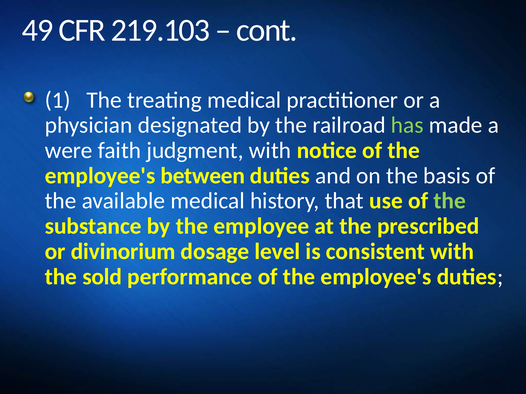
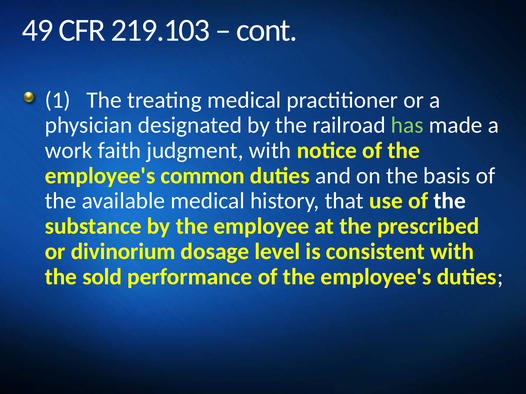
were: were -> work
between: between -> common
the at (450, 201) colour: light green -> white
